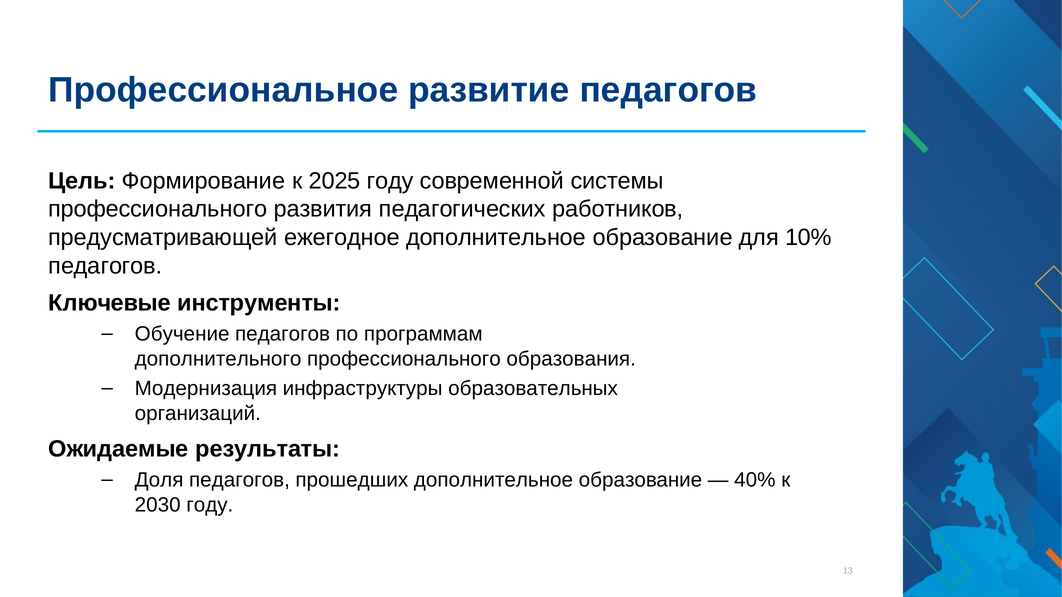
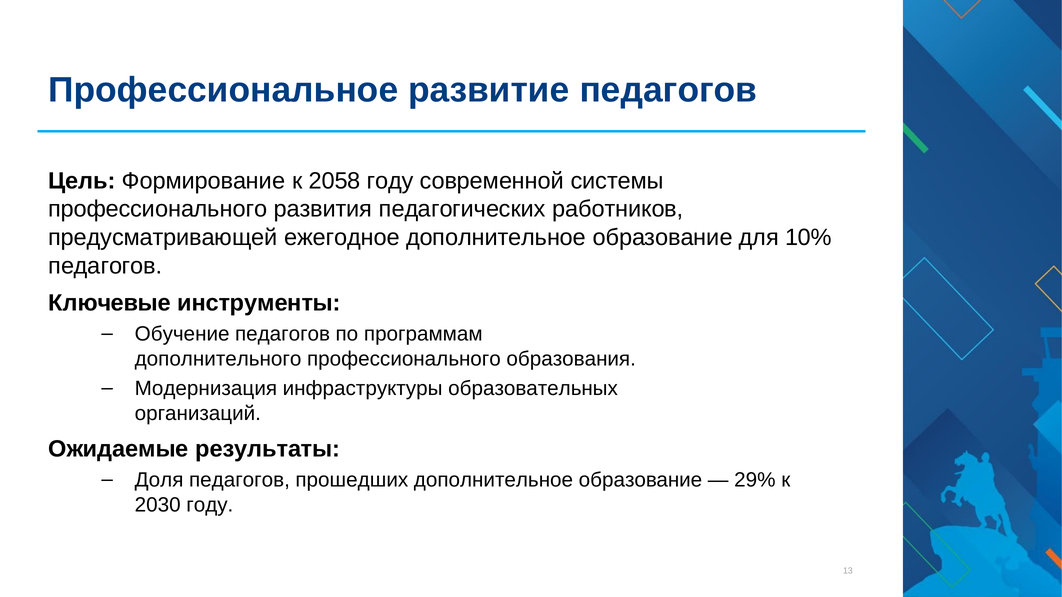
2025: 2025 -> 2058
40%: 40% -> 29%
